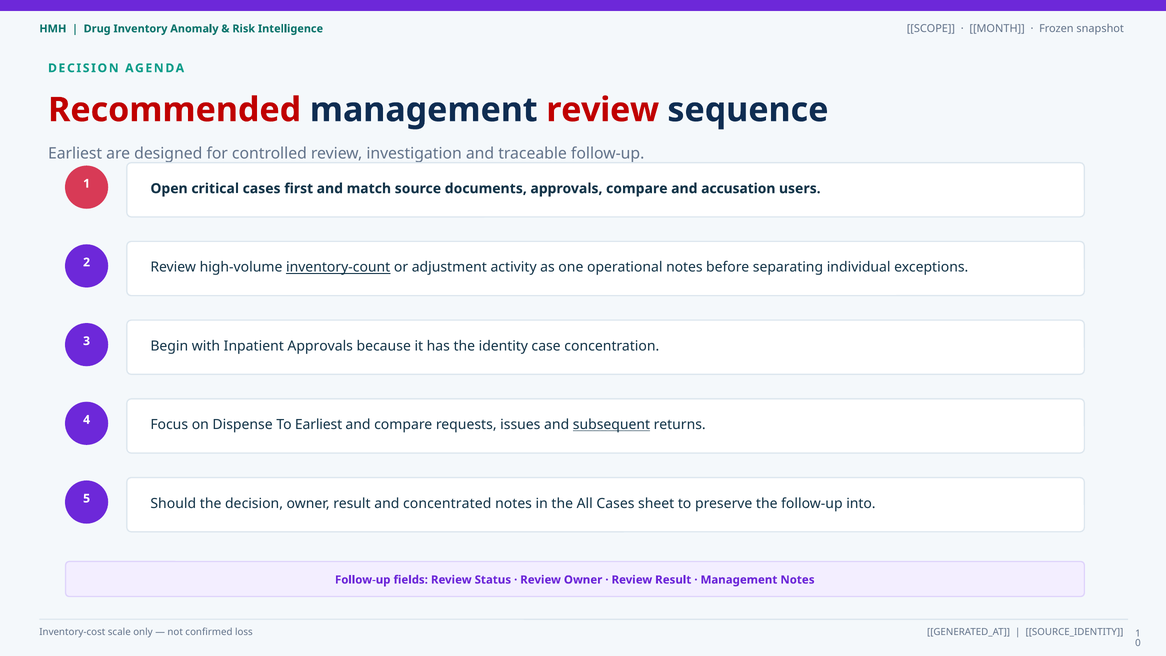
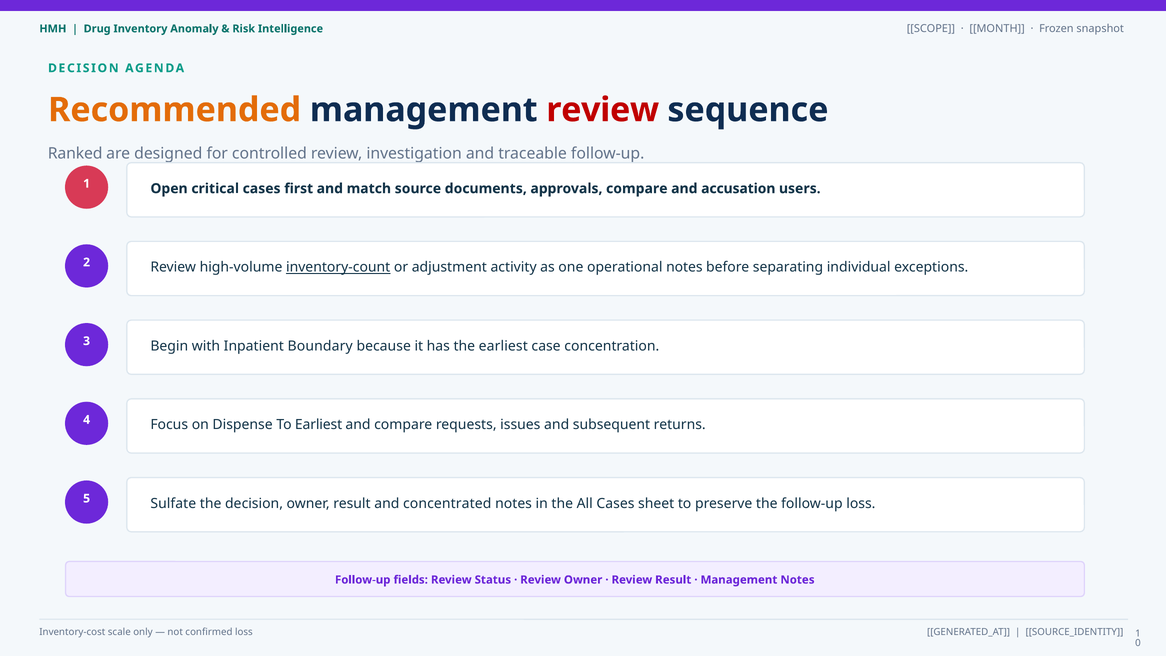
Recommended colour: red -> orange
Earliest at (75, 153): Earliest -> Ranked
Inpatient Approvals: Approvals -> Boundary
the identity: identity -> earliest
subsequent underline: present -> none
Should: Should -> Sulfate
follow-up into: into -> loss
